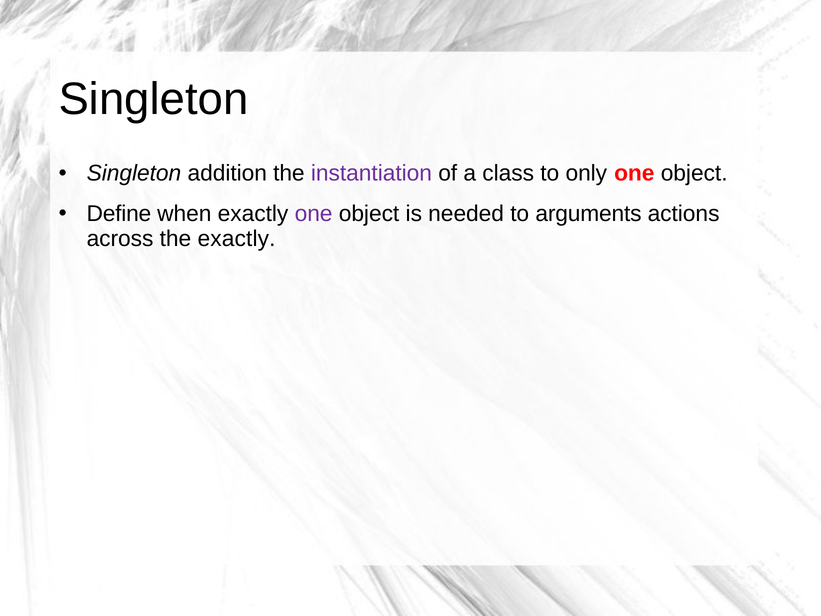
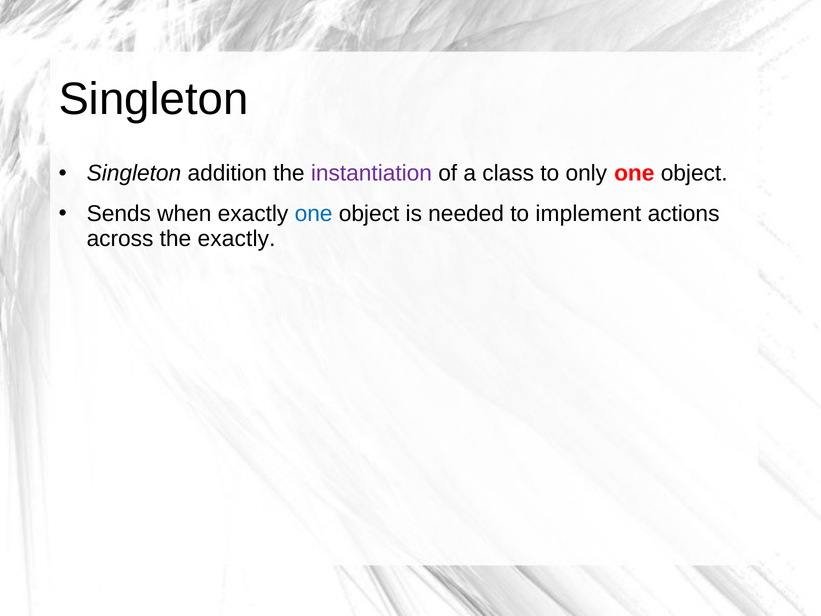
Define: Define -> Sends
one at (314, 213) colour: purple -> blue
arguments: arguments -> implement
